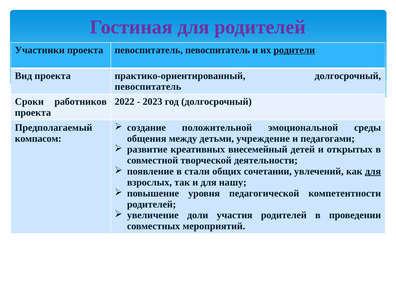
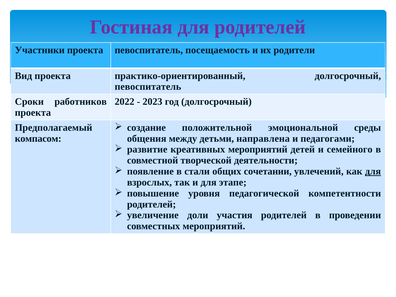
певоспитатель певоспитатель: певоспитатель -> посещаемость
родители underline: present -> none
учреждение: учреждение -> направлена
креативных внесемейный: внесемейный -> мероприятий
открытых: открытых -> семейного
нашу: нашу -> этапе
